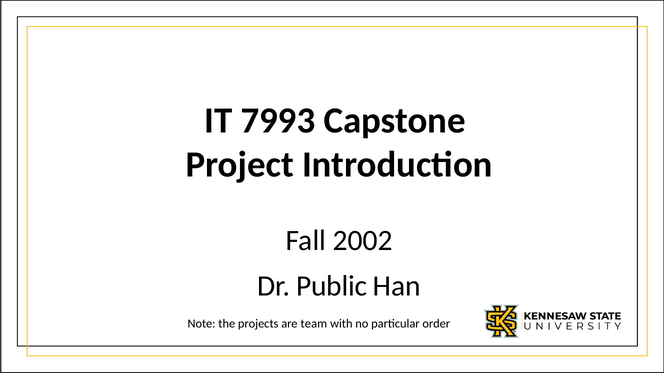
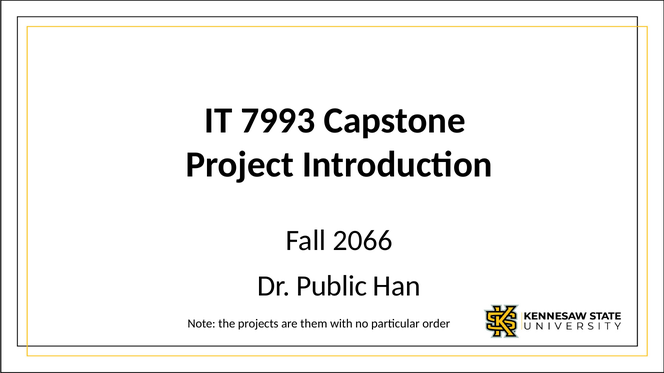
2002: 2002 -> 2066
team: team -> them
